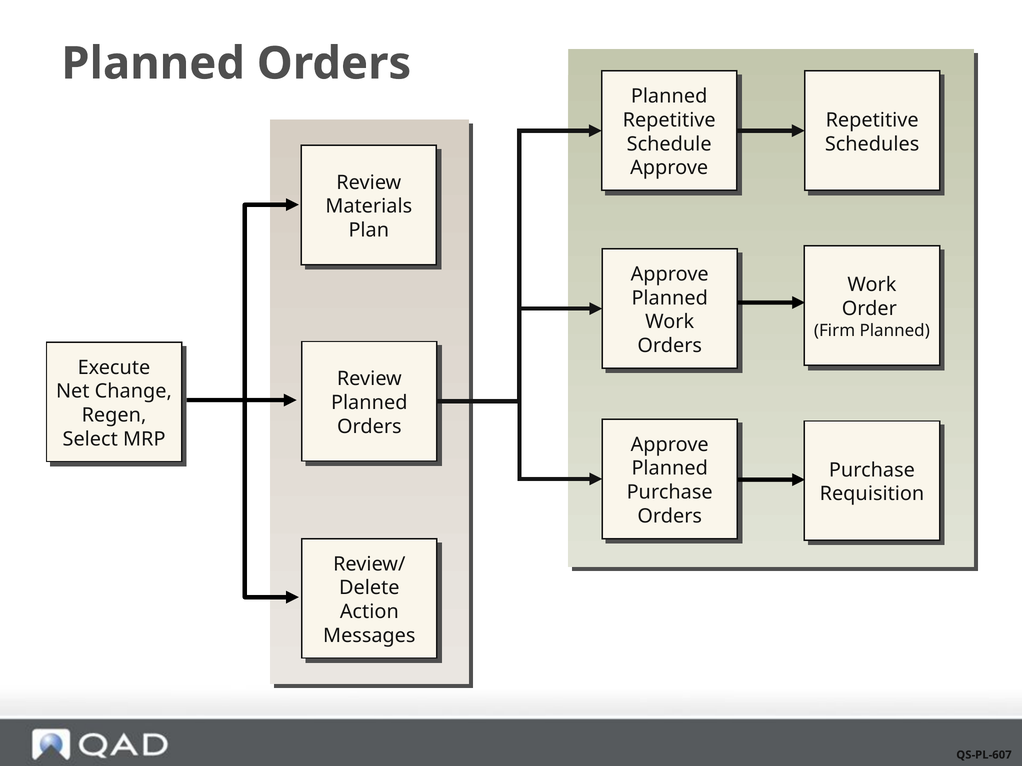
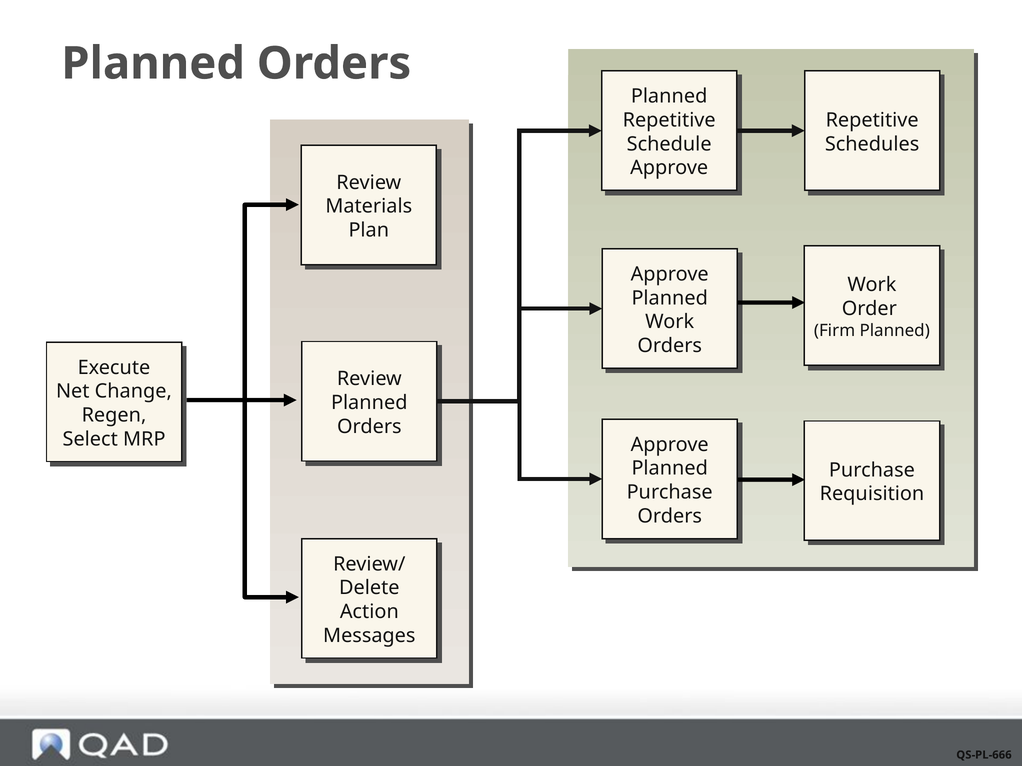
QS-PL-607: QS-PL-607 -> QS-PL-666
